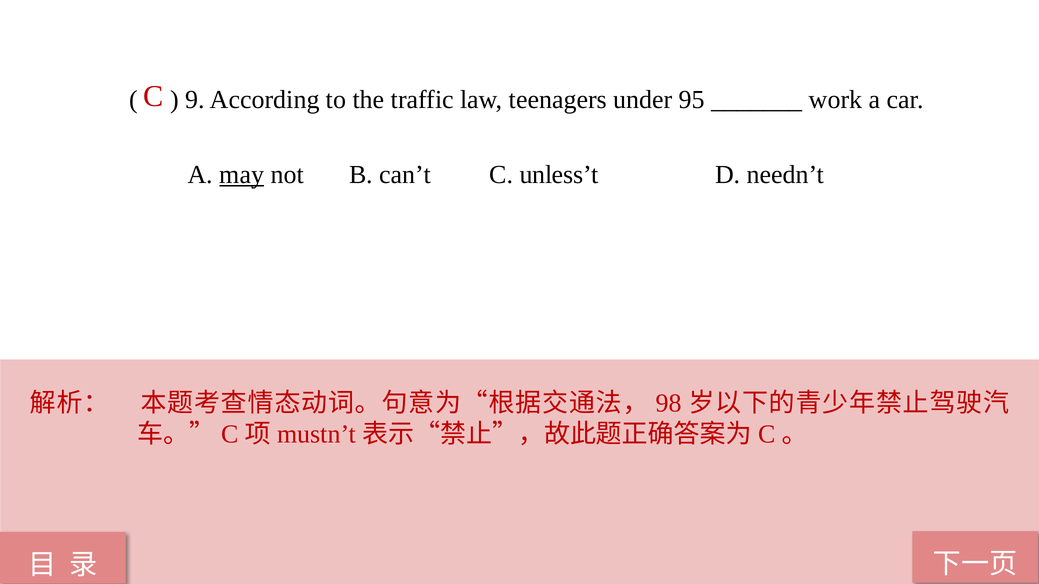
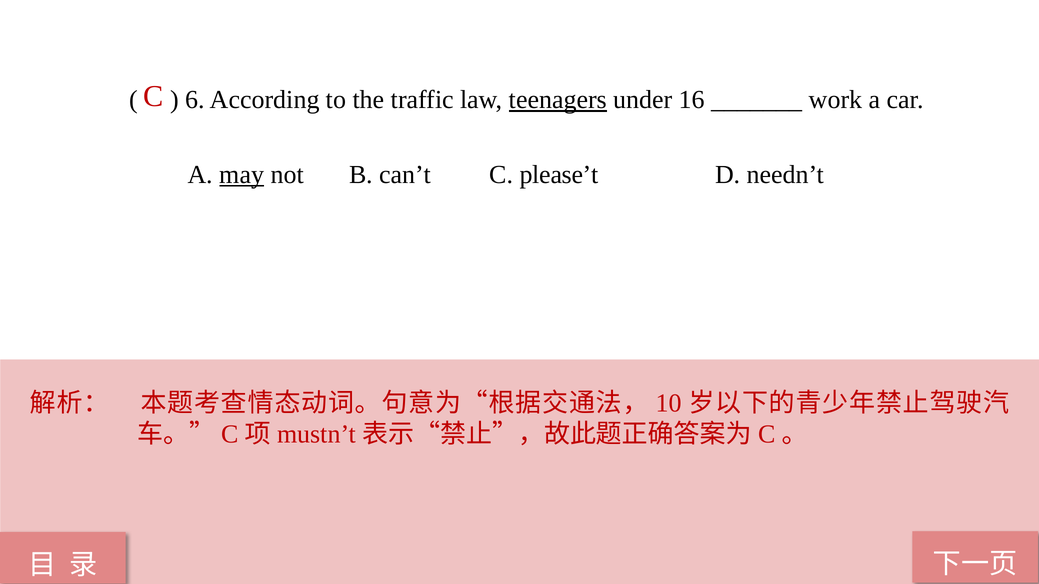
9: 9 -> 6
teenagers underline: none -> present
95: 95 -> 16
unless’t: unless’t -> please’t
98: 98 -> 10
